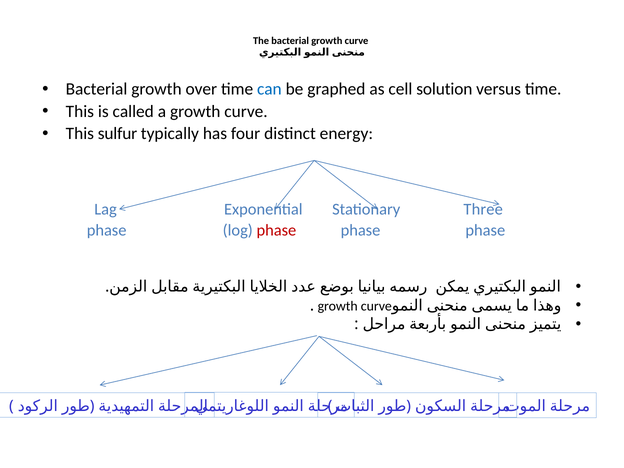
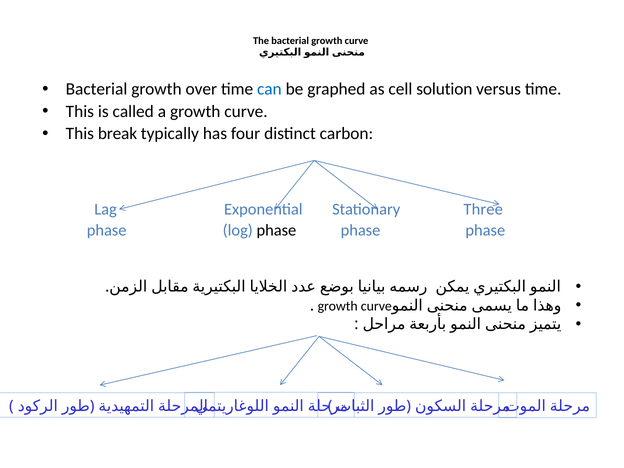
sulfur: sulfur -> break
energy: energy -> carbon
phase at (276, 231) colour: red -> black
